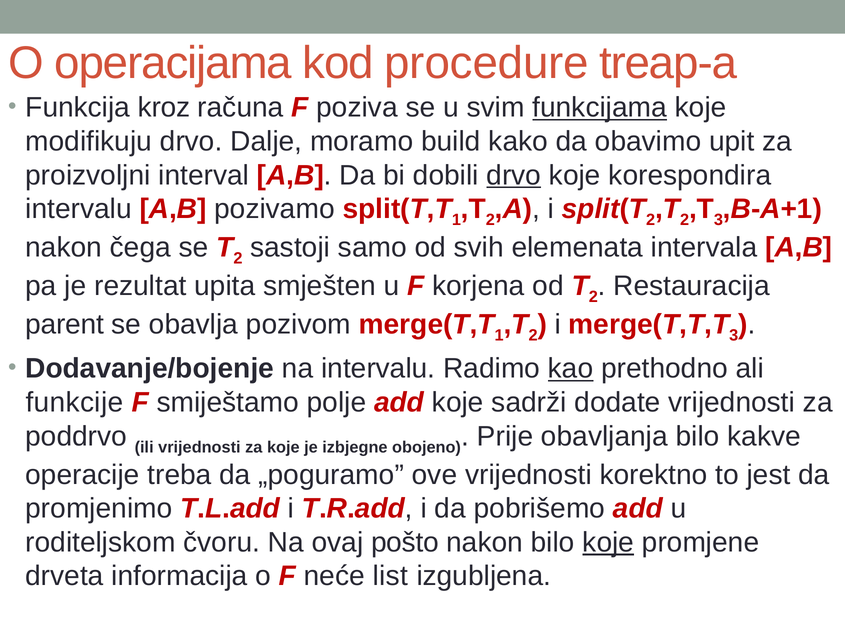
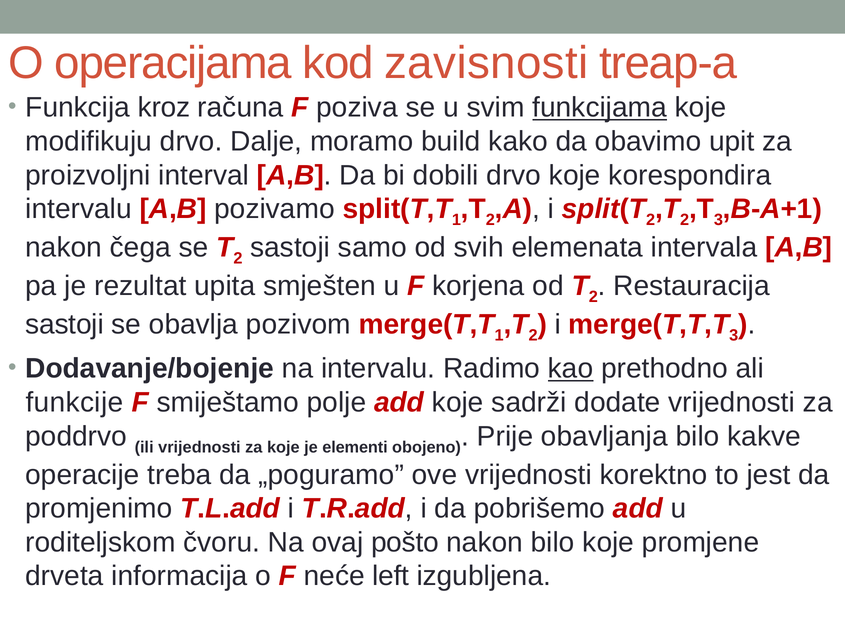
procedure: procedure -> zavisnosti
drvo at (514, 175) underline: present -> none
parent at (65, 324): parent -> sastoji
izbjegne: izbjegne -> elementi
koje at (608, 542) underline: present -> none
list: list -> left
